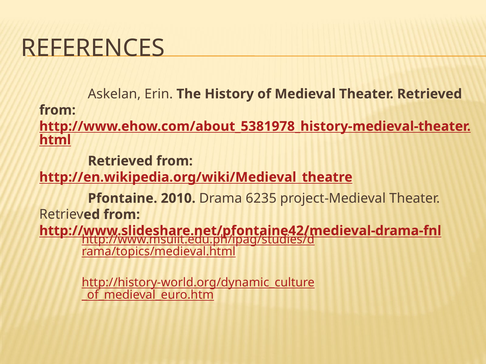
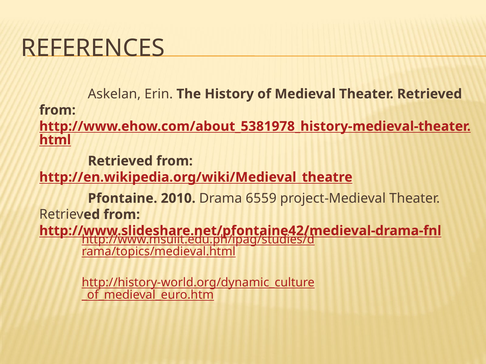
6235: 6235 -> 6559
